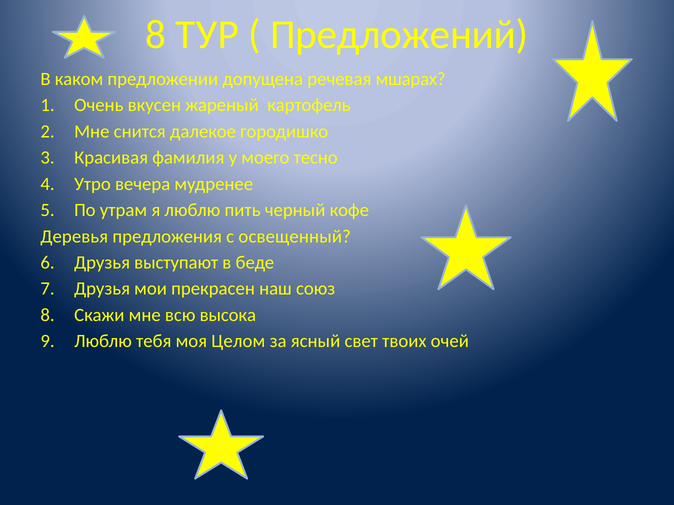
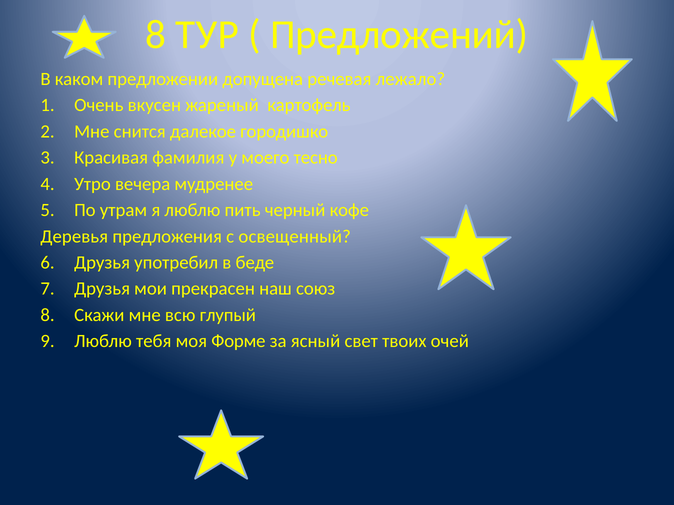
мшарах: мшарах -> лежало
выступают: выступают -> употребил
высока: высока -> глупый
Целом: Целом -> Форме
